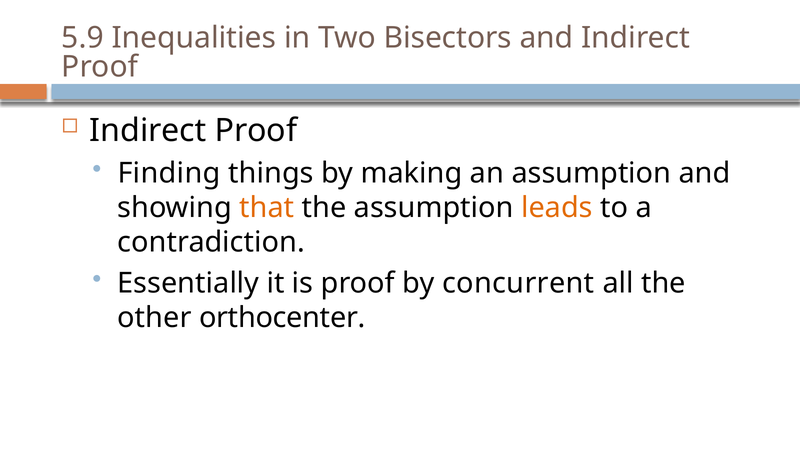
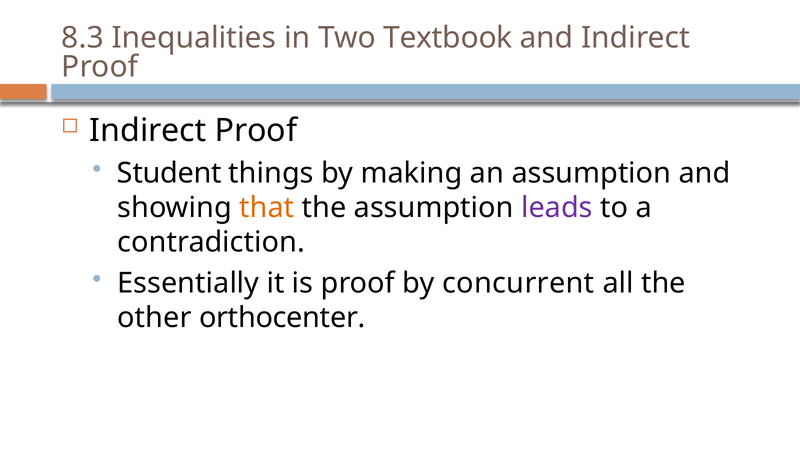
5.9: 5.9 -> 8.3
Bisectors: Bisectors -> Textbook
Finding: Finding -> Student
leads colour: orange -> purple
